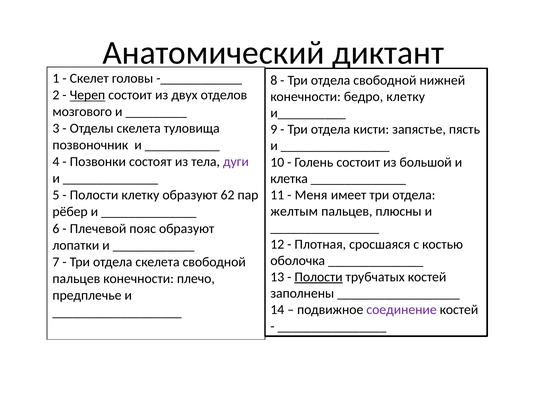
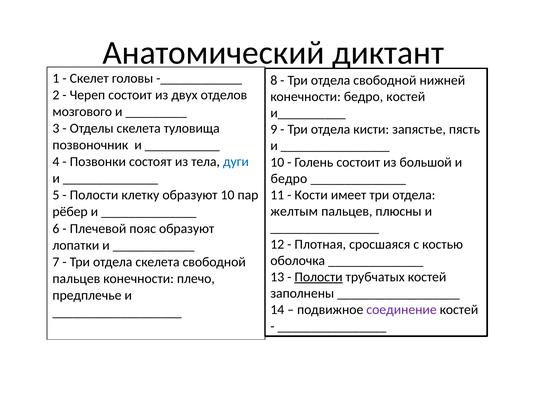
Череп underline: present -> none
бедро клетку: клетку -> костей
дуги colour: purple -> blue
клетка at (289, 179): клетка -> бедро
Меня: Меня -> Кости
образуют 62: 62 -> 10
